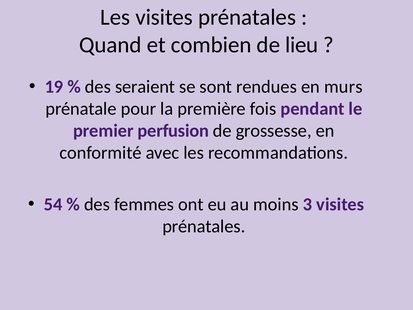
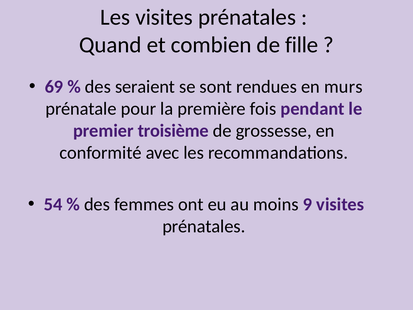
lieu: lieu -> fille
19: 19 -> 69
perfusion: perfusion -> troisième
3: 3 -> 9
